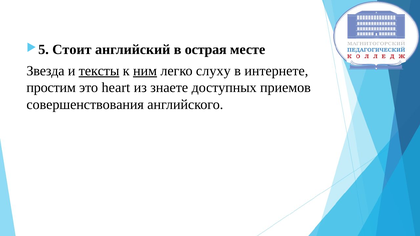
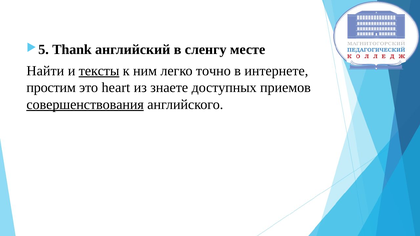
Стоит: Стоит -> Thank
острая: острая -> сленгу
Звезда: Звезда -> Найти
ним underline: present -> none
слуху: слуху -> точно
совершенствования underline: none -> present
